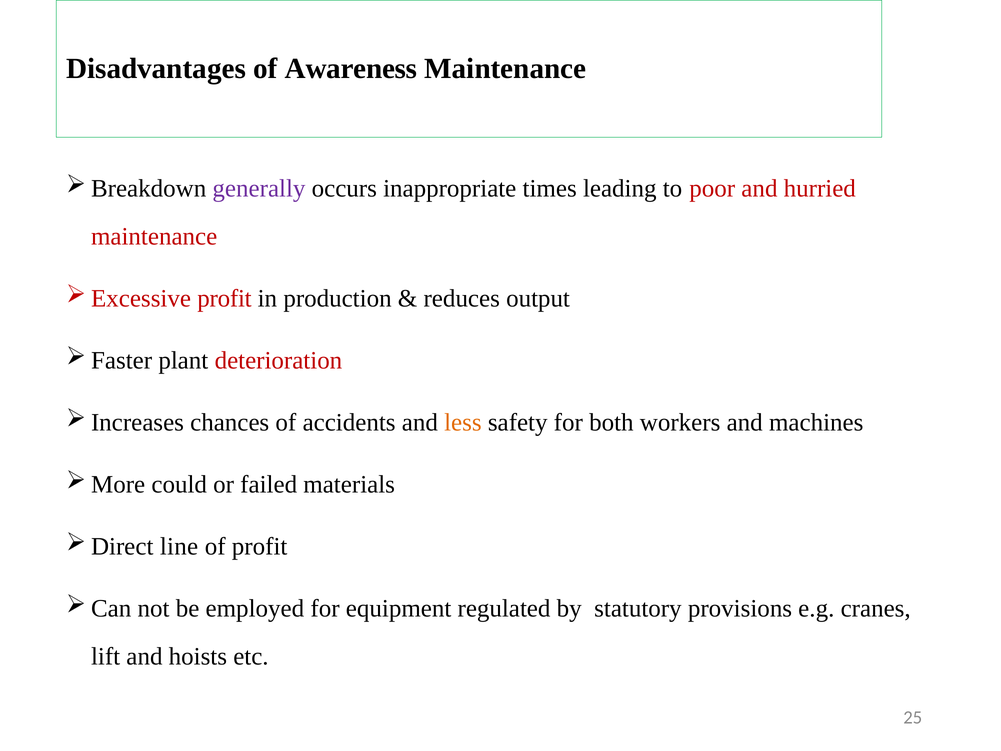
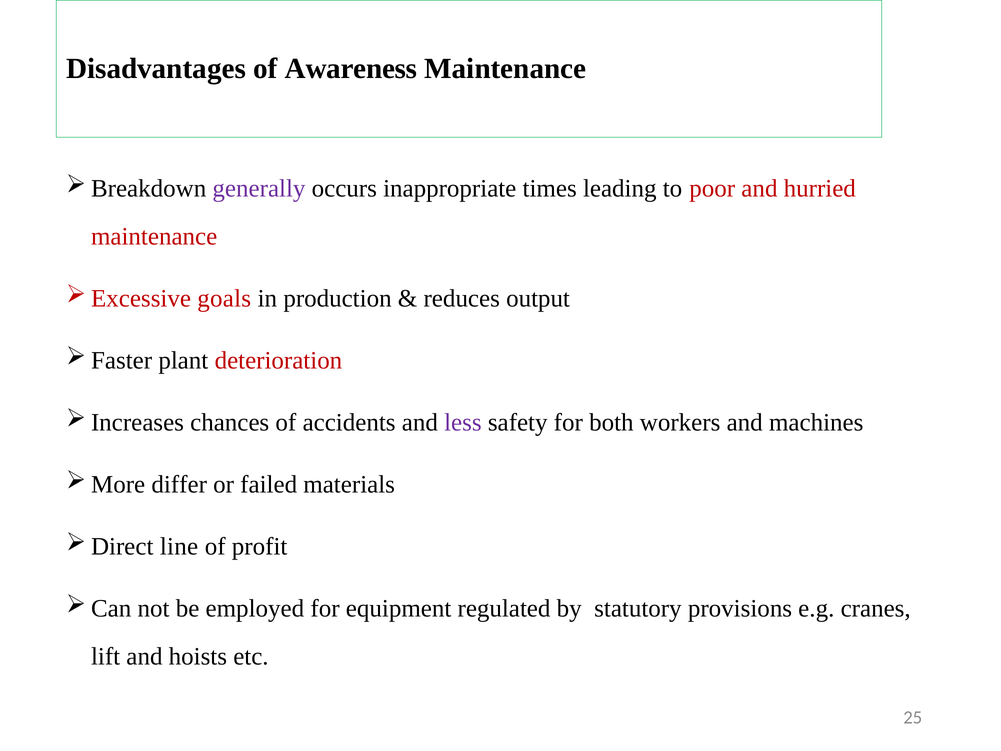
profit at (224, 298): profit -> goals
less colour: orange -> purple
could: could -> differ
